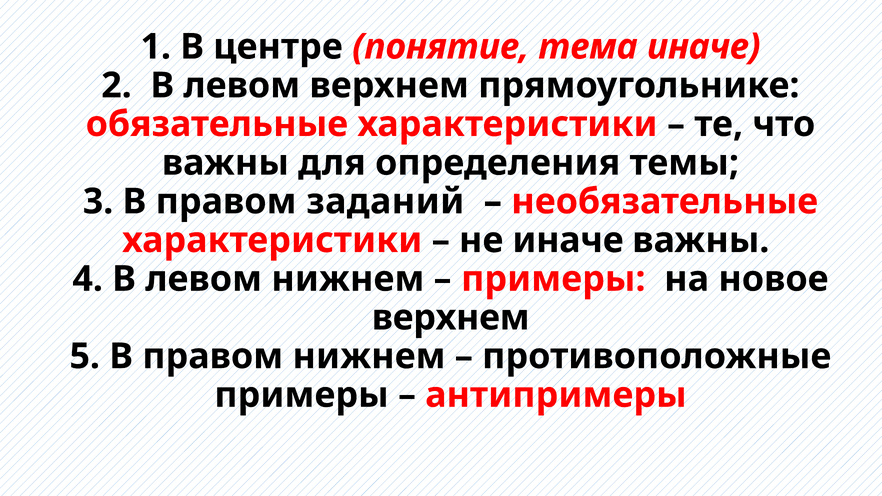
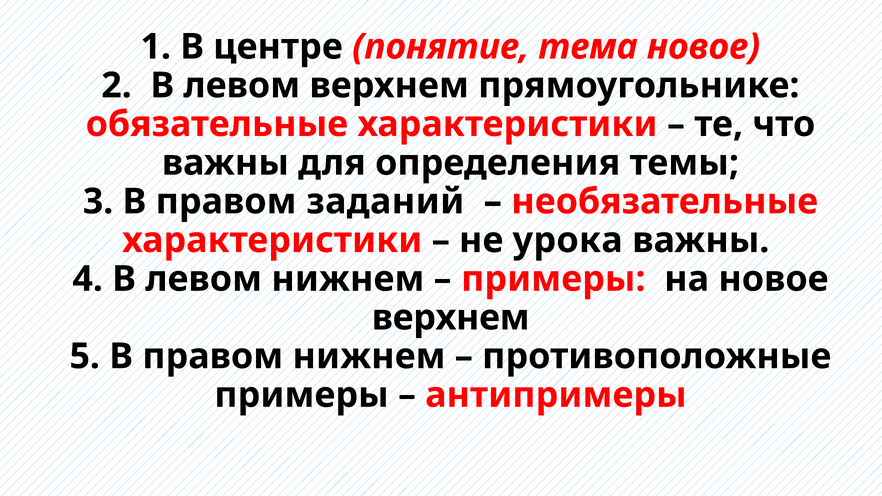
тема иначе: иначе -> новое
не иначе: иначе -> урока
